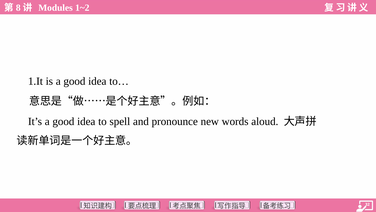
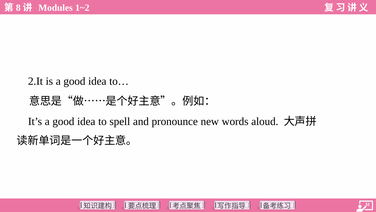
1.It: 1.It -> 2.It
